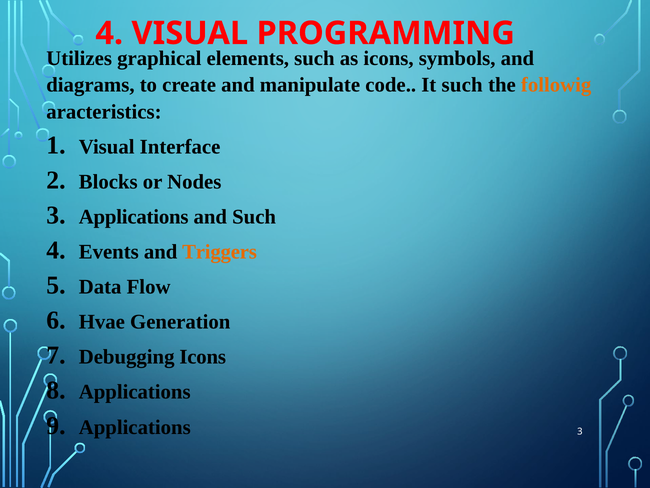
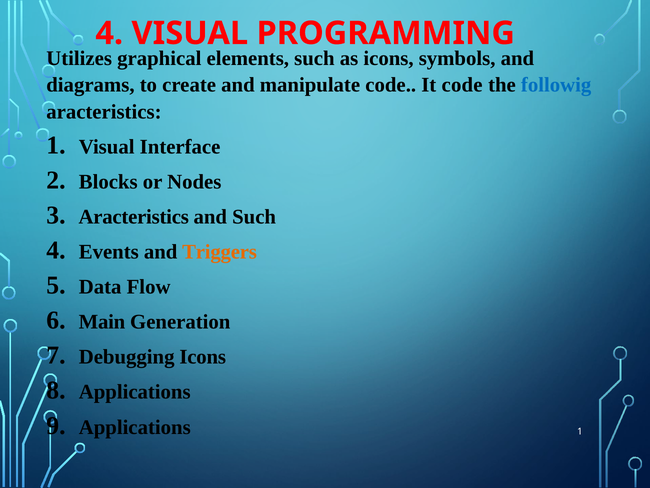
It such: such -> code
followig colour: orange -> blue
Applications at (134, 217): Applications -> Aracteristics
Hvae: Hvae -> Main
Applications 3: 3 -> 1
